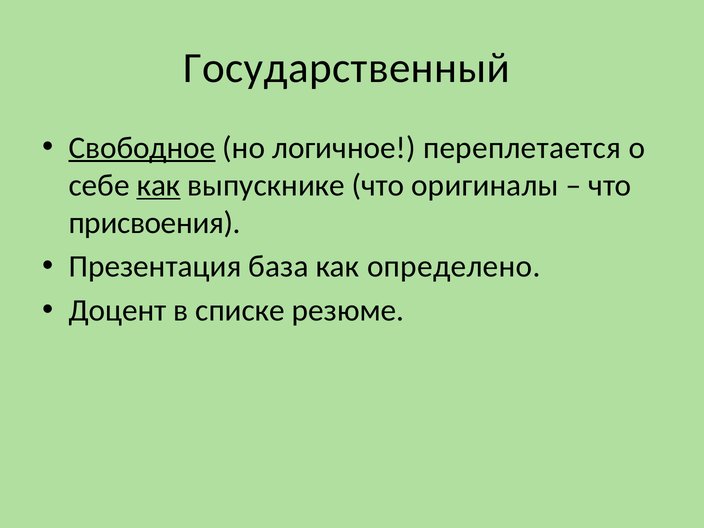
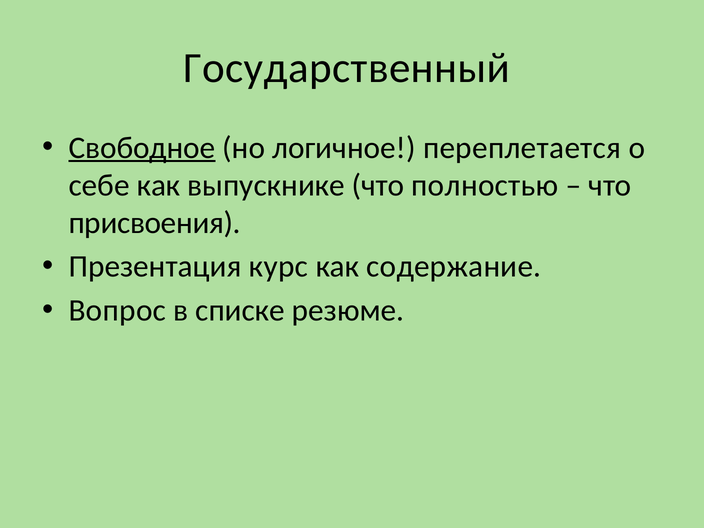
как at (159, 185) underline: present -> none
оригиналы: оригиналы -> полностью
база: база -> курс
определено: определено -> содержание
Доцент: Доцент -> Вопрос
